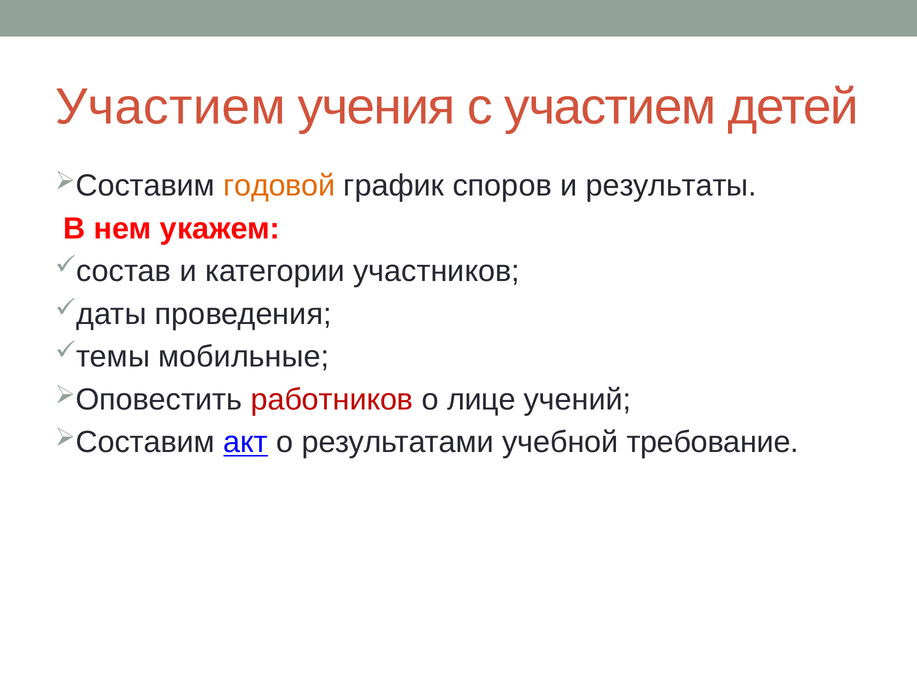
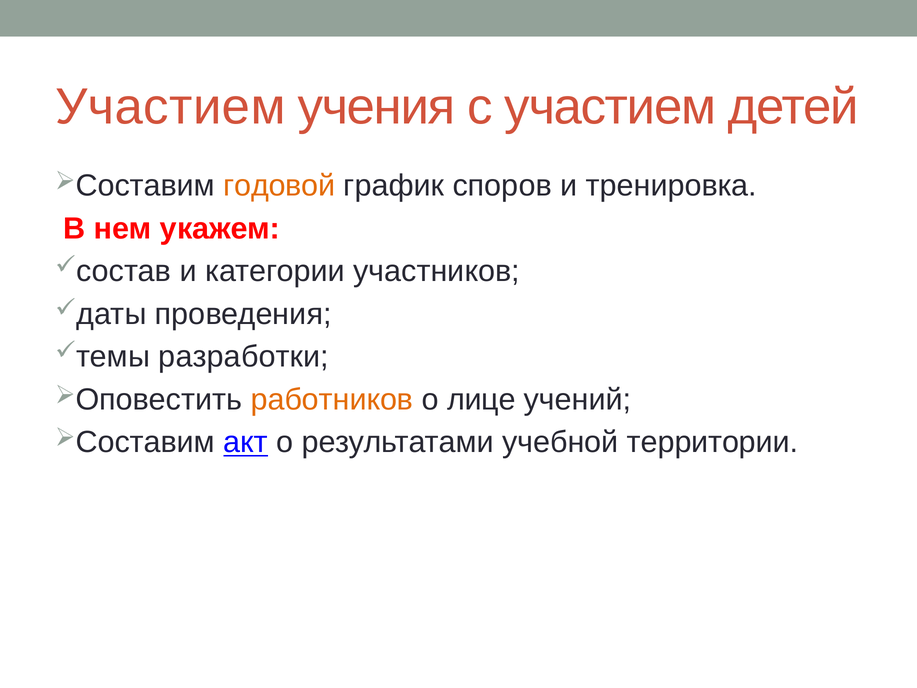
результаты: результаты -> тренировка
мобильные: мобильные -> разработки
работников colour: red -> orange
требование: требование -> территории
